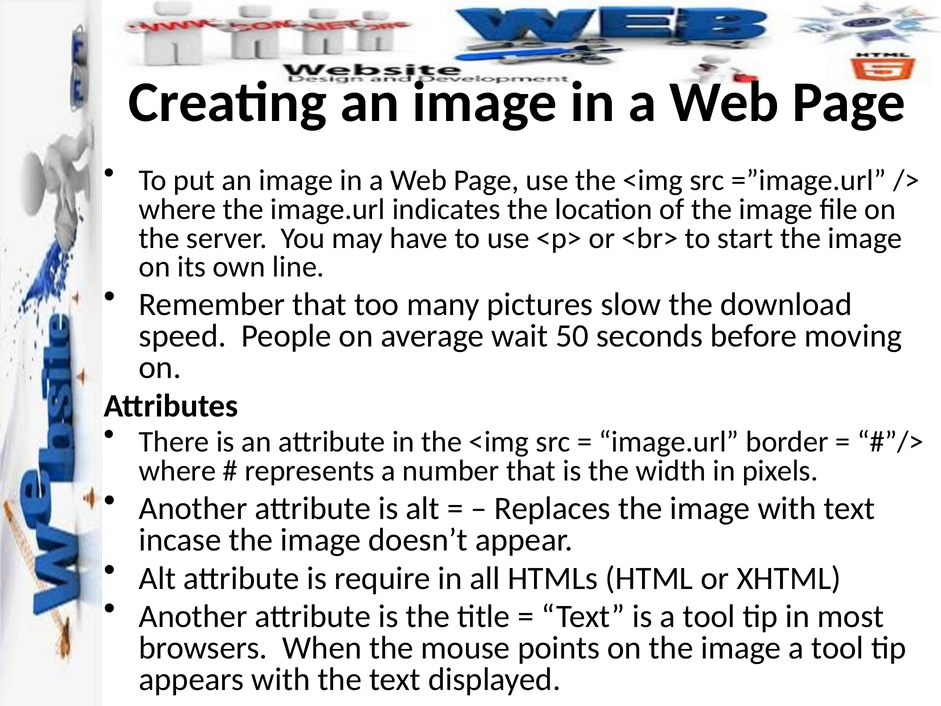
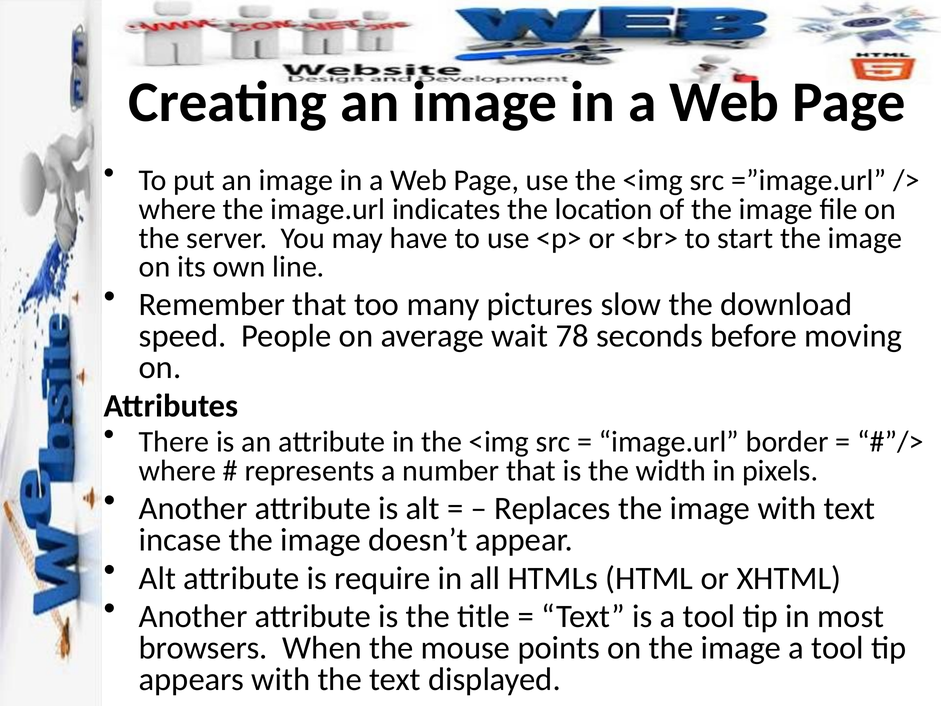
50: 50 -> 78
